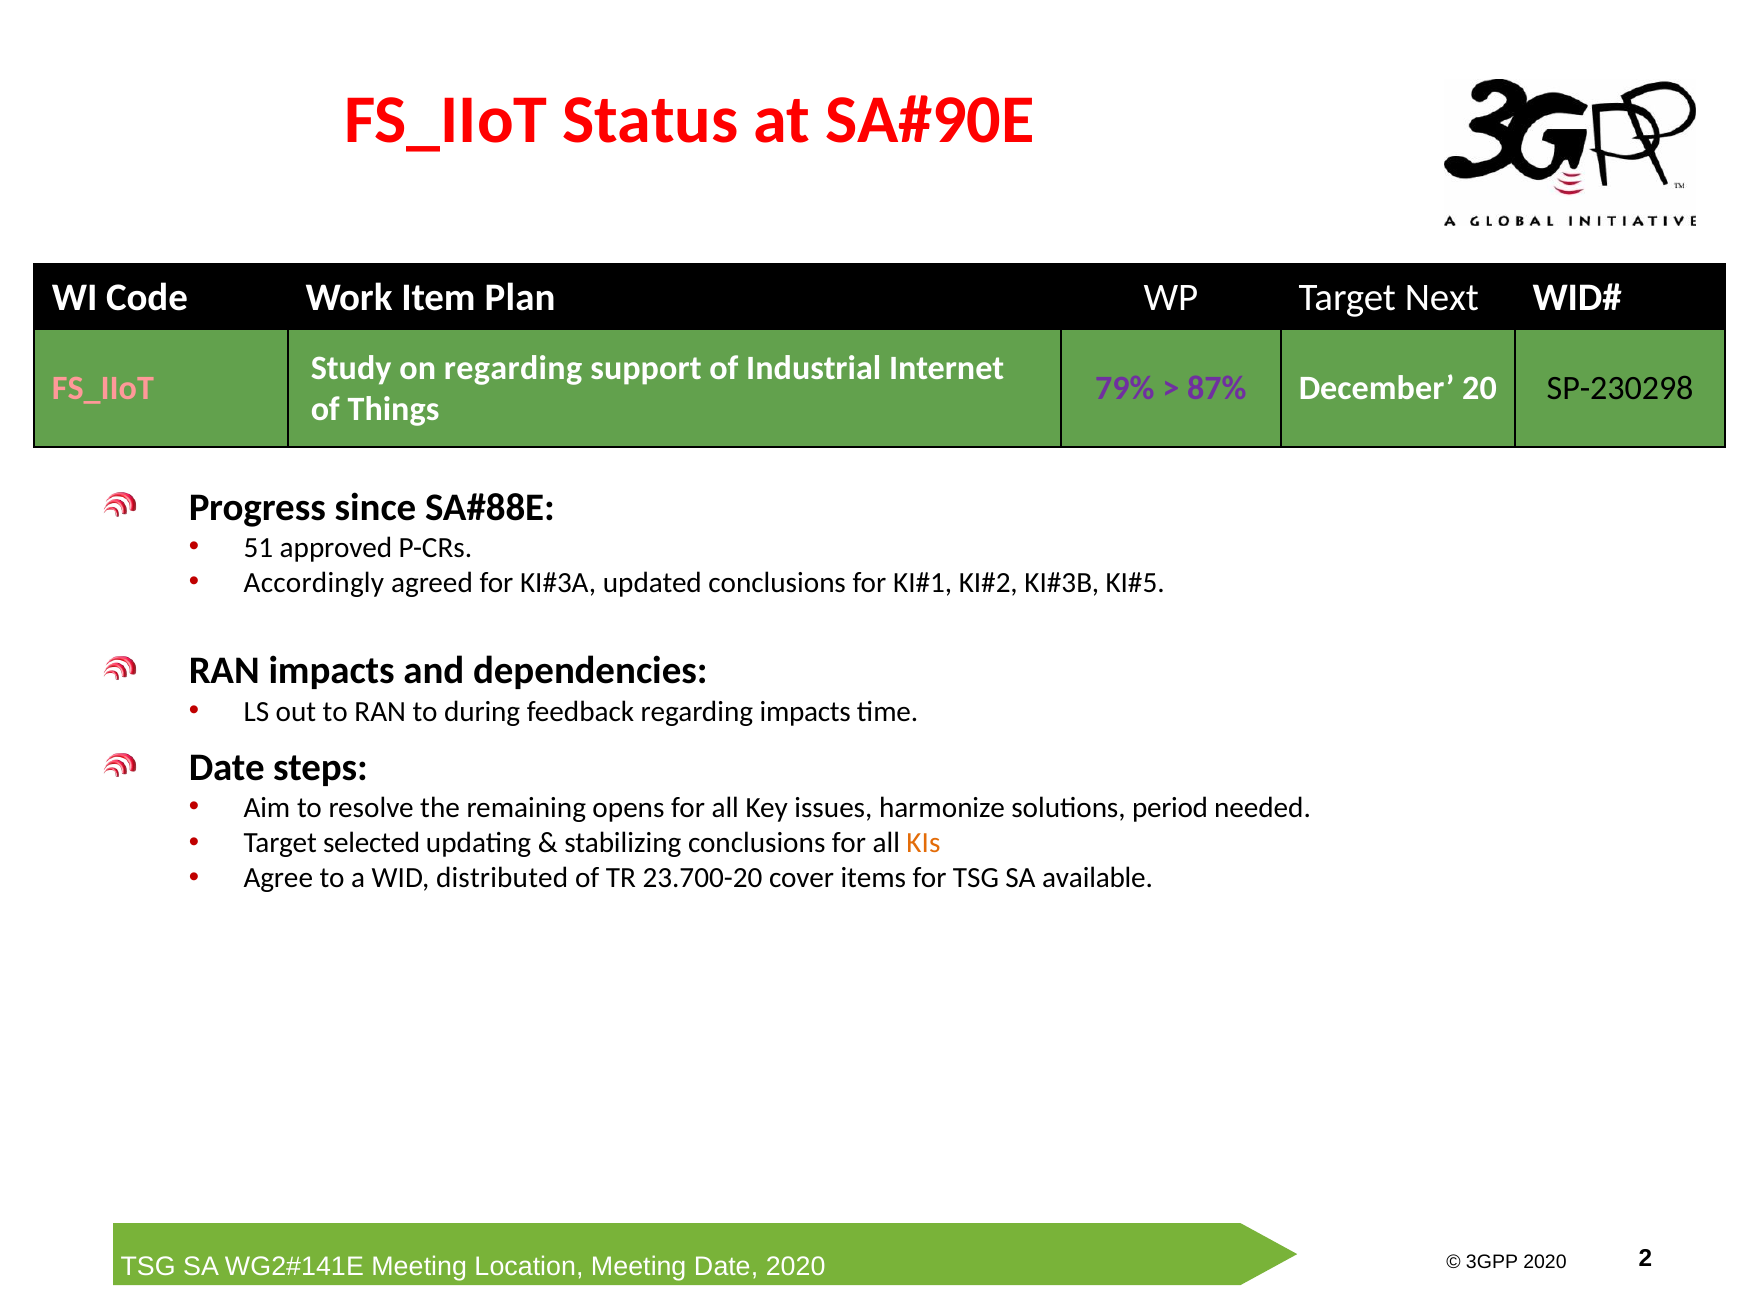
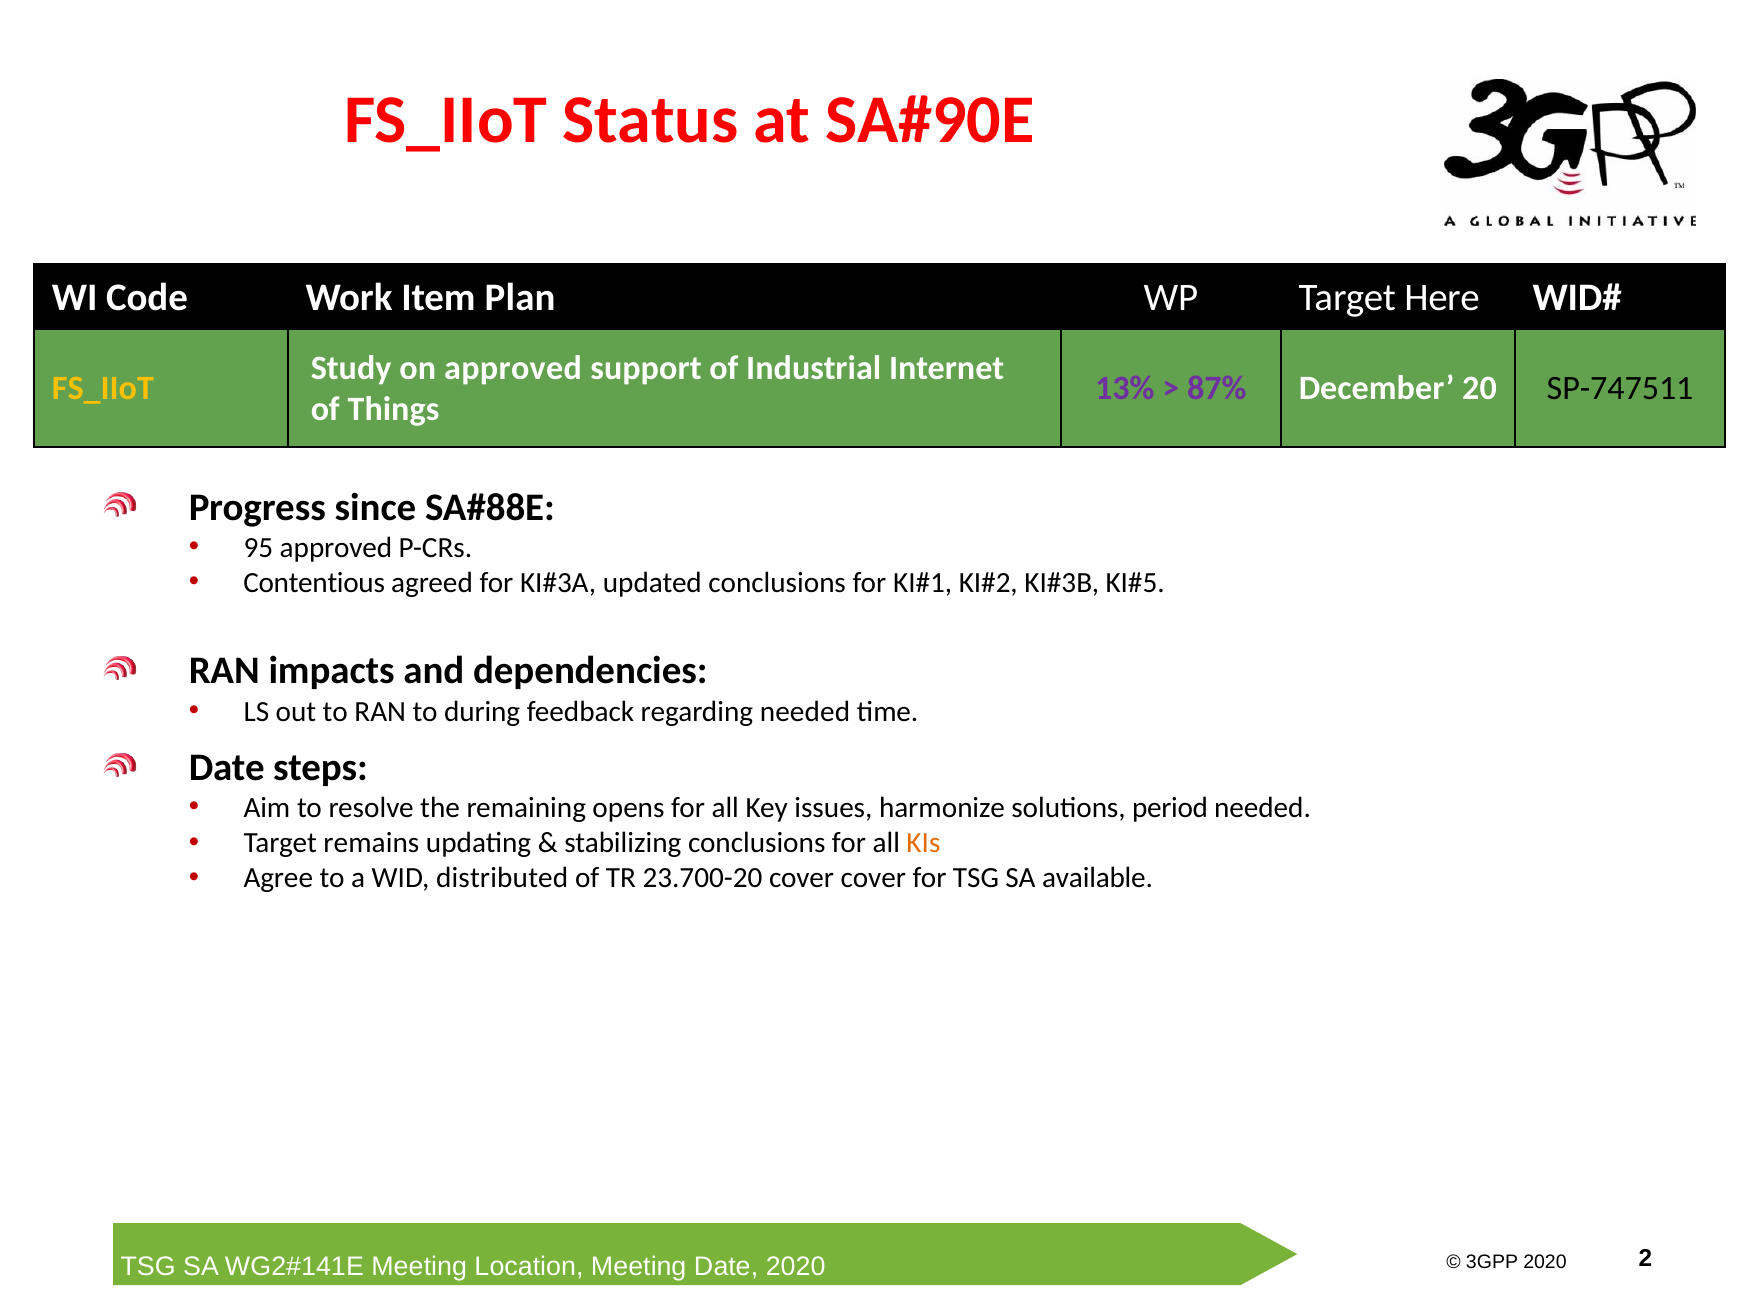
Next: Next -> Here
on regarding: regarding -> approved
FS_IIoT at (103, 389) colour: pink -> yellow
79%: 79% -> 13%
SP-230298: SP-230298 -> SP-747511
51: 51 -> 95
Accordingly: Accordingly -> Contentious
regarding impacts: impacts -> needed
selected: selected -> remains
cover items: items -> cover
